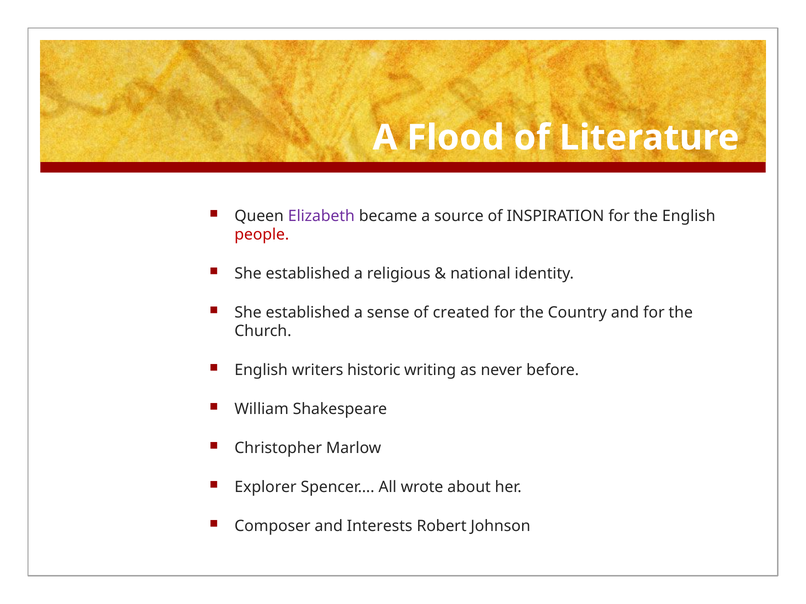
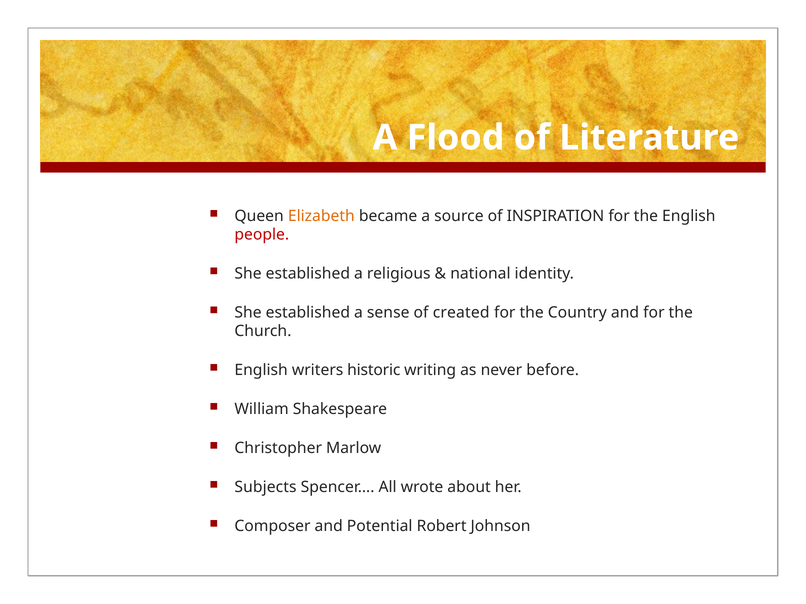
Elizabeth colour: purple -> orange
Explorer: Explorer -> Subjects
Interests: Interests -> Potential
